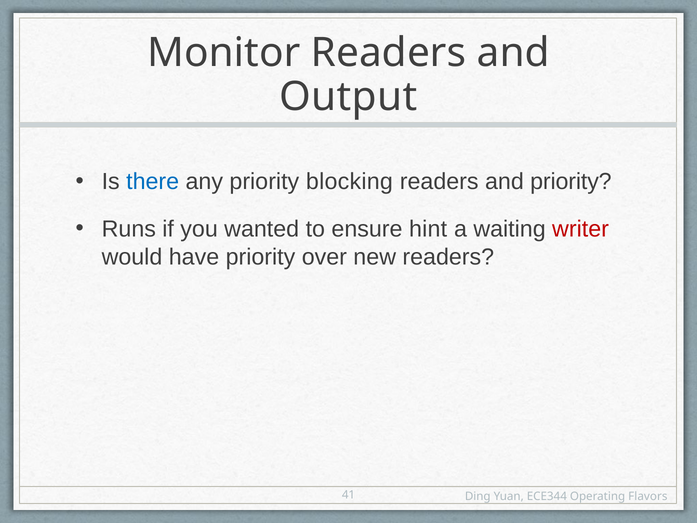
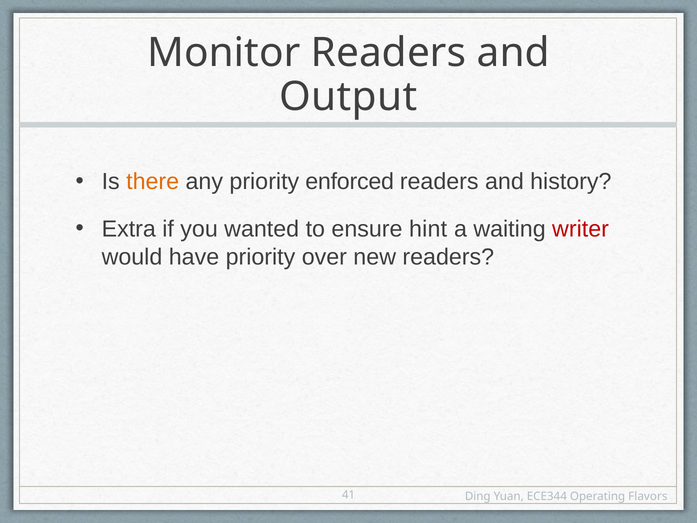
there colour: blue -> orange
blocking: blocking -> enforced
and priority: priority -> history
Runs: Runs -> Extra
